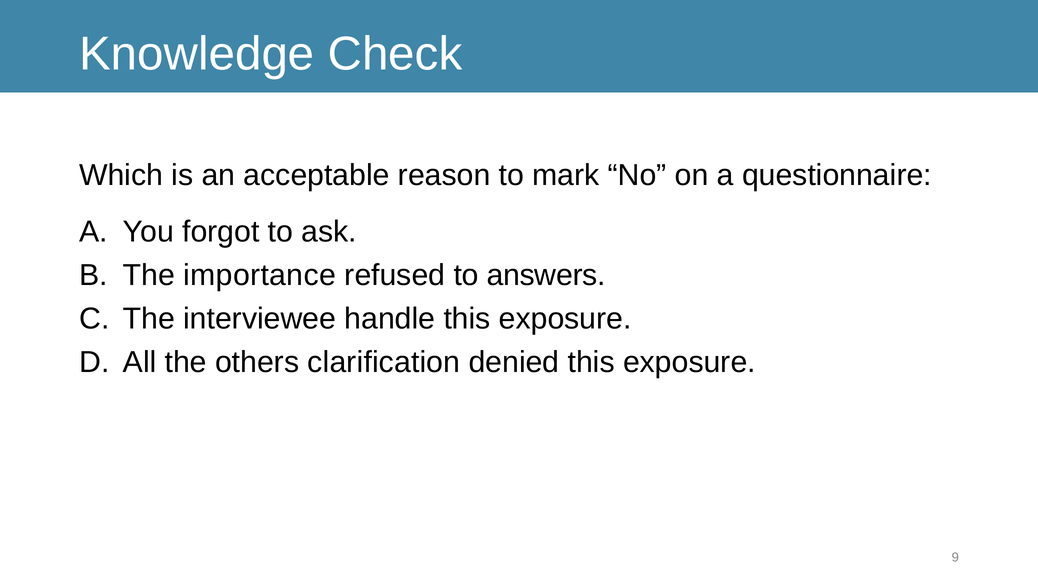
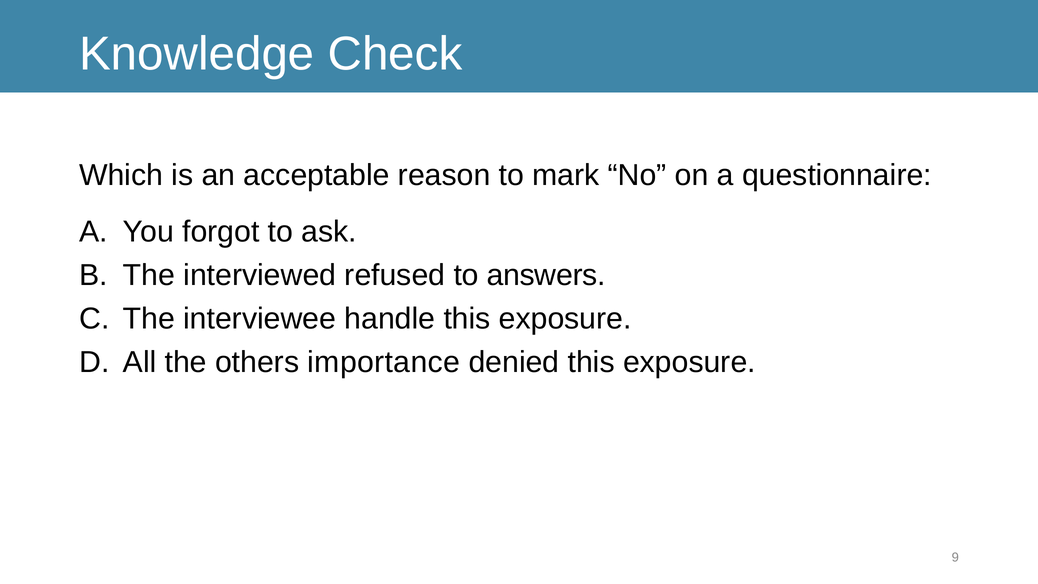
importance: importance -> interviewed
clarification: clarification -> importance
